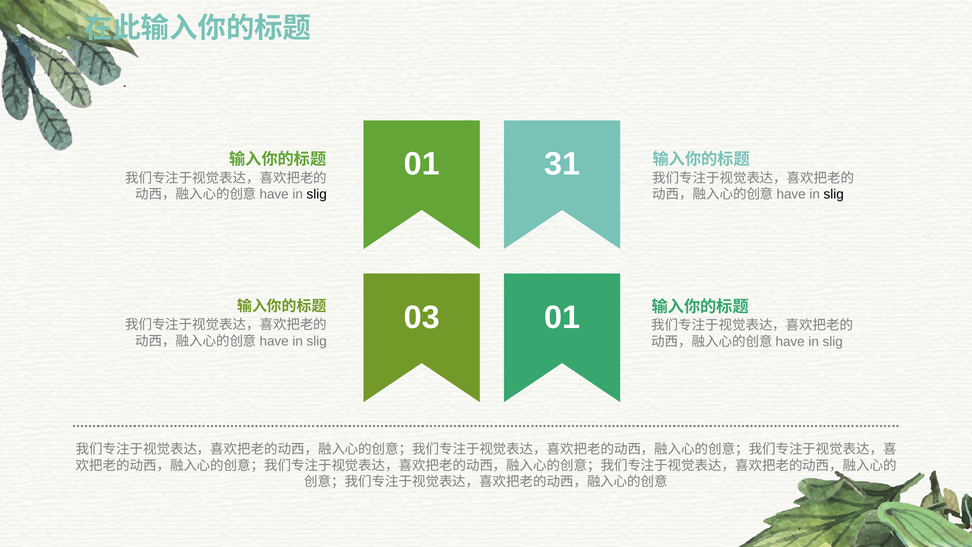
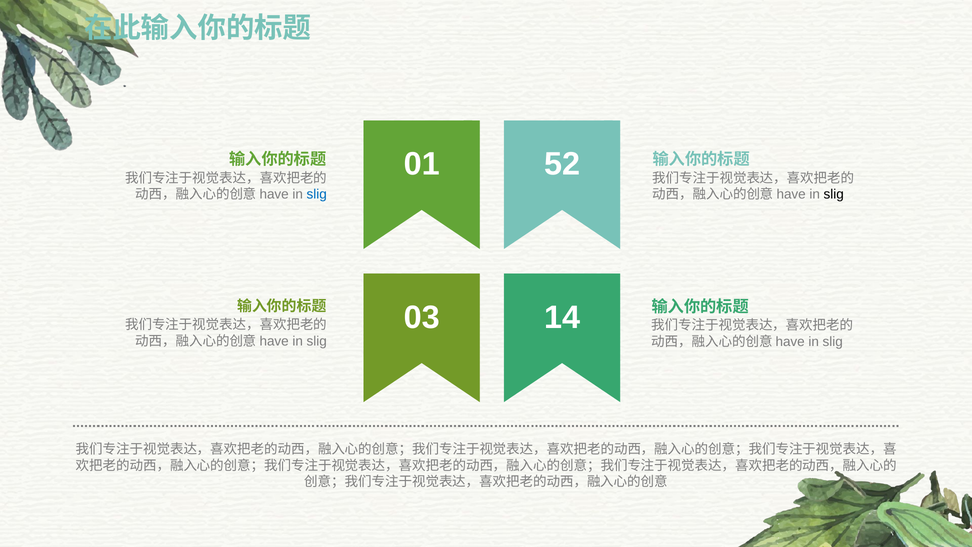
31: 31 -> 52
slig at (317, 194) colour: black -> blue
03 01: 01 -> 14
